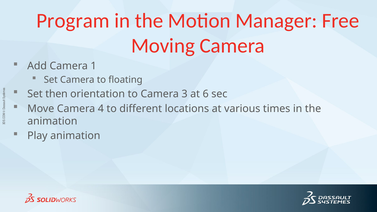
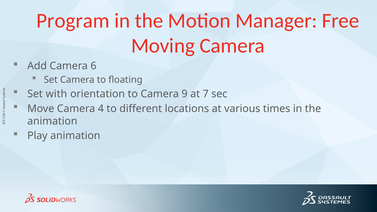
1: 1 -> 6
then: then -> with
Camera 3: 3 -> 9
6: 6 -> 7
